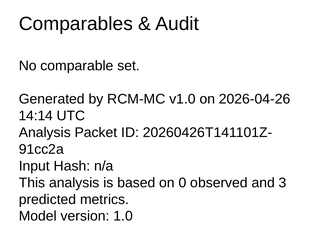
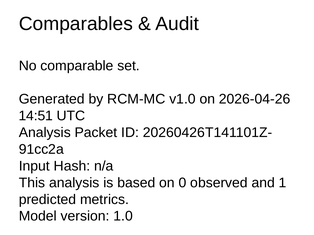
14:14: 14:14 -> 14:51
3: 3 -> 1
